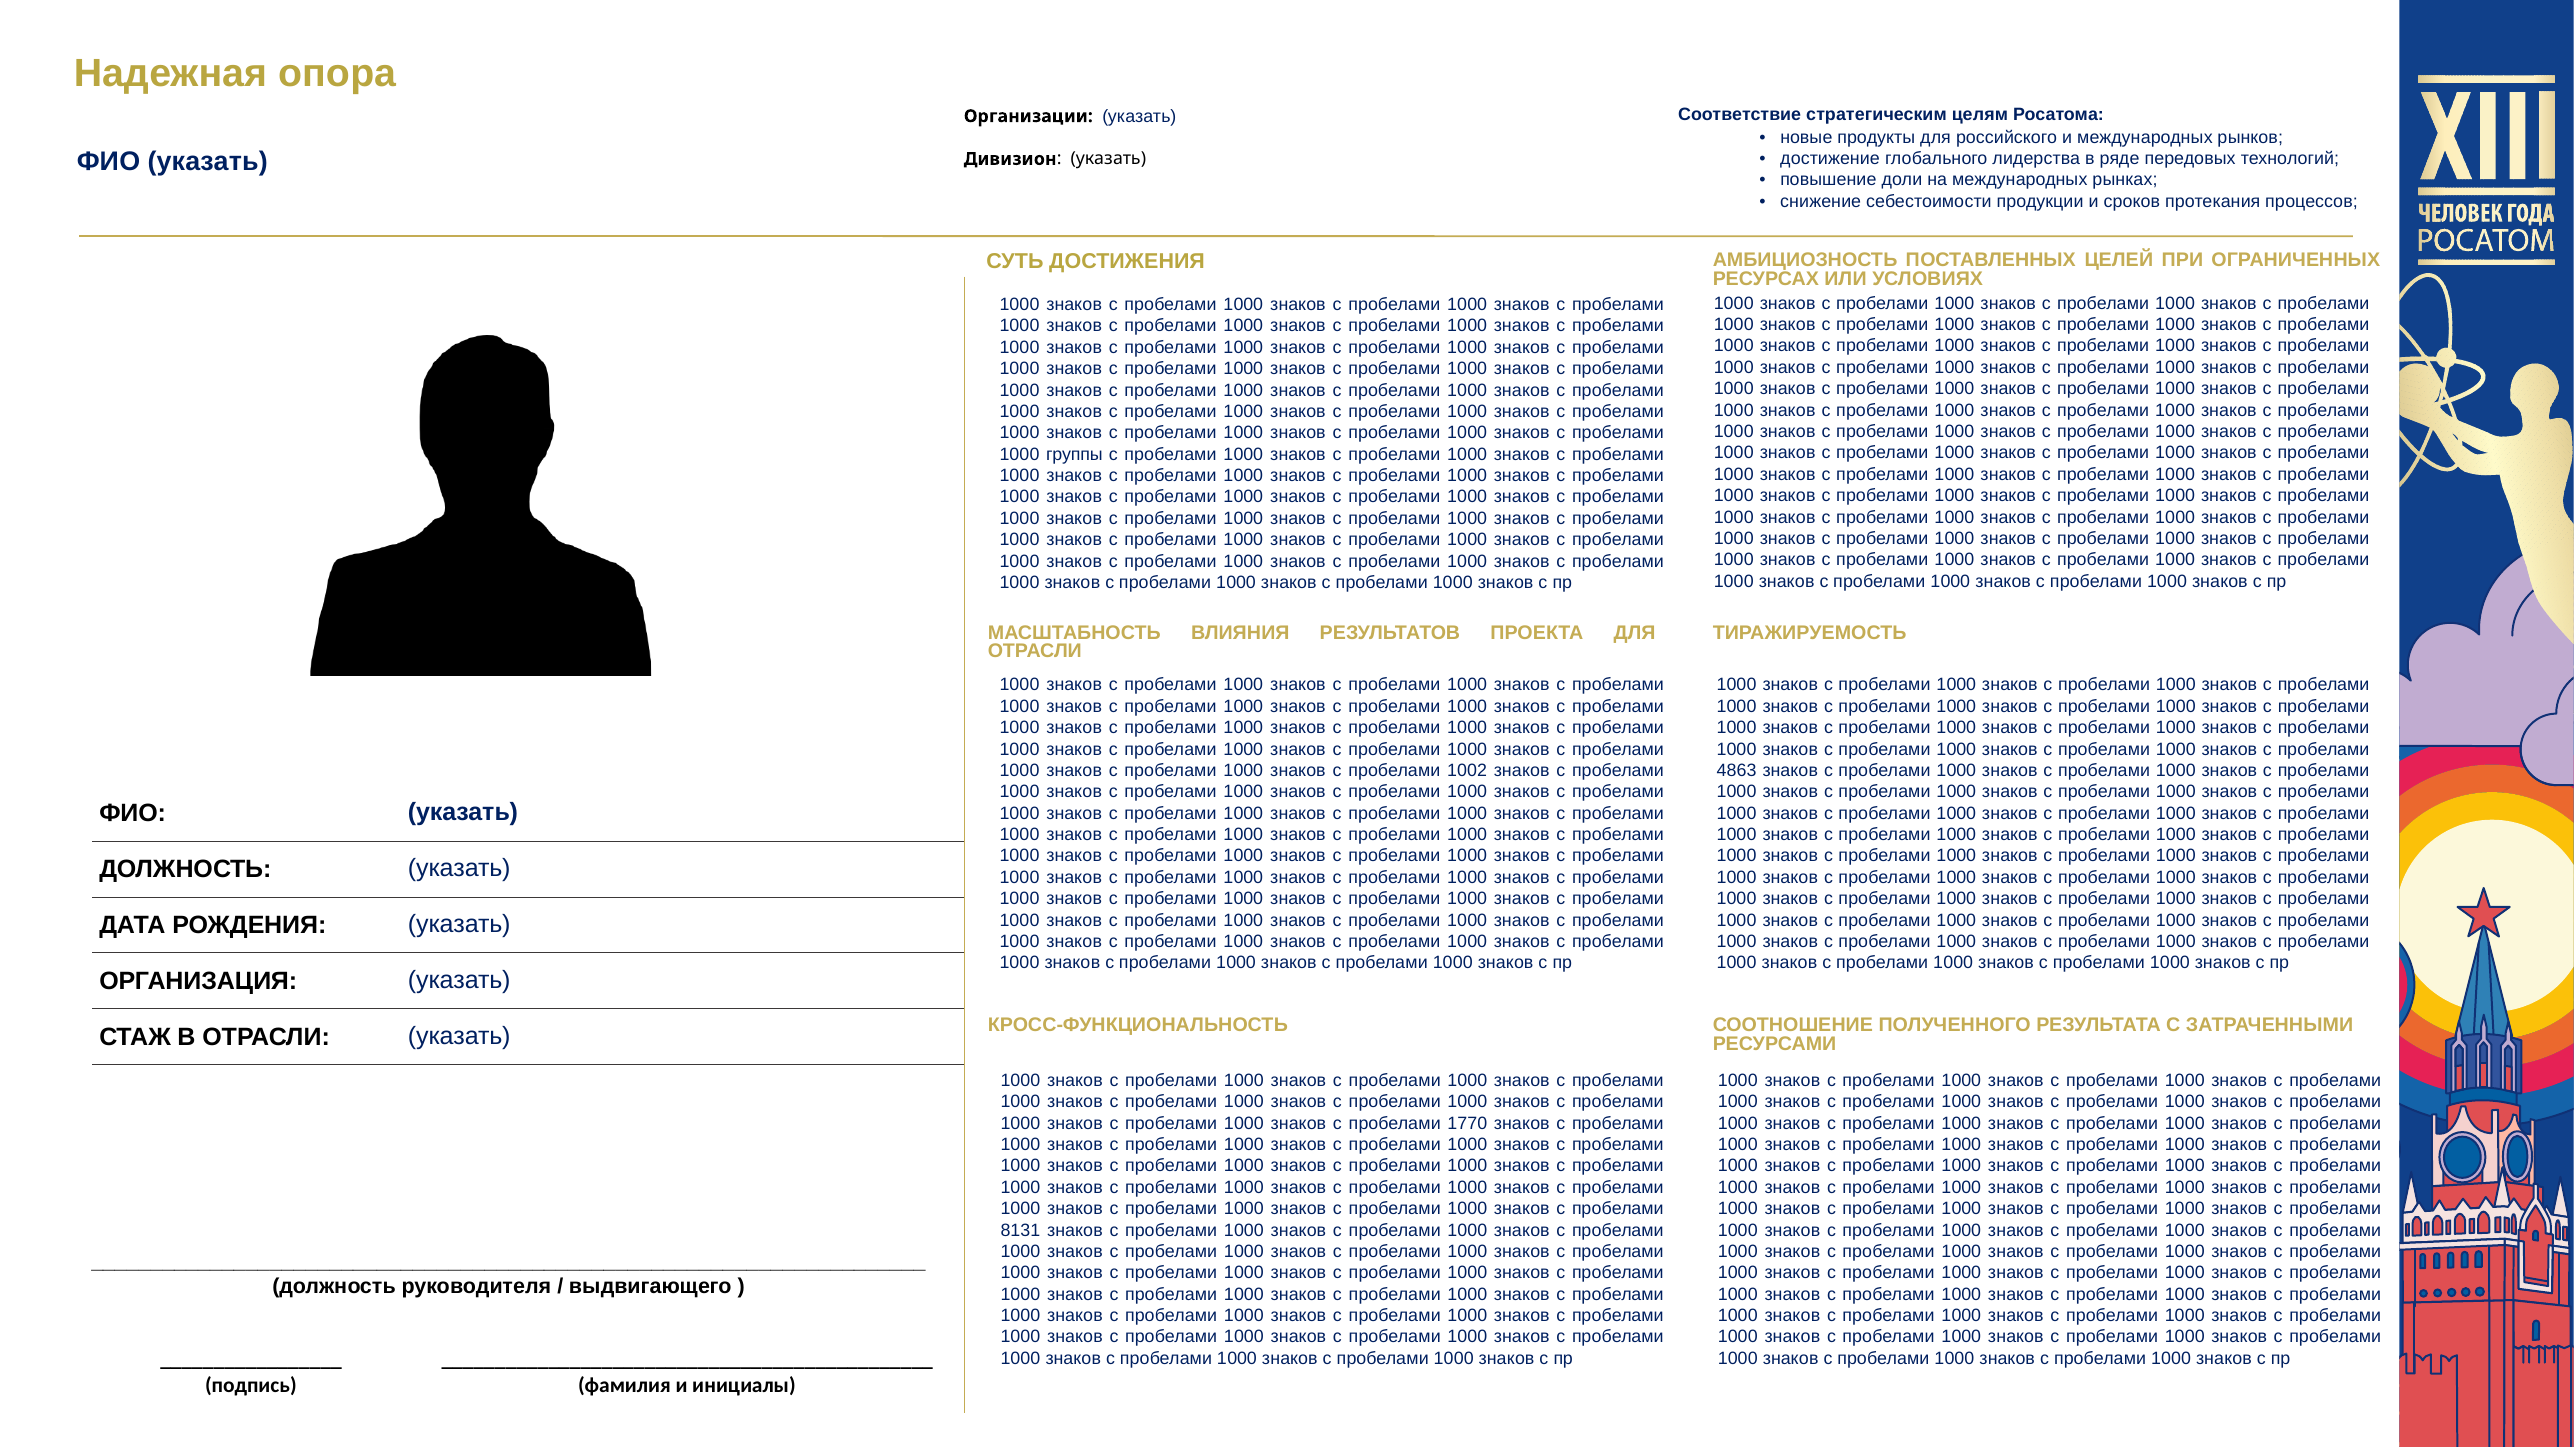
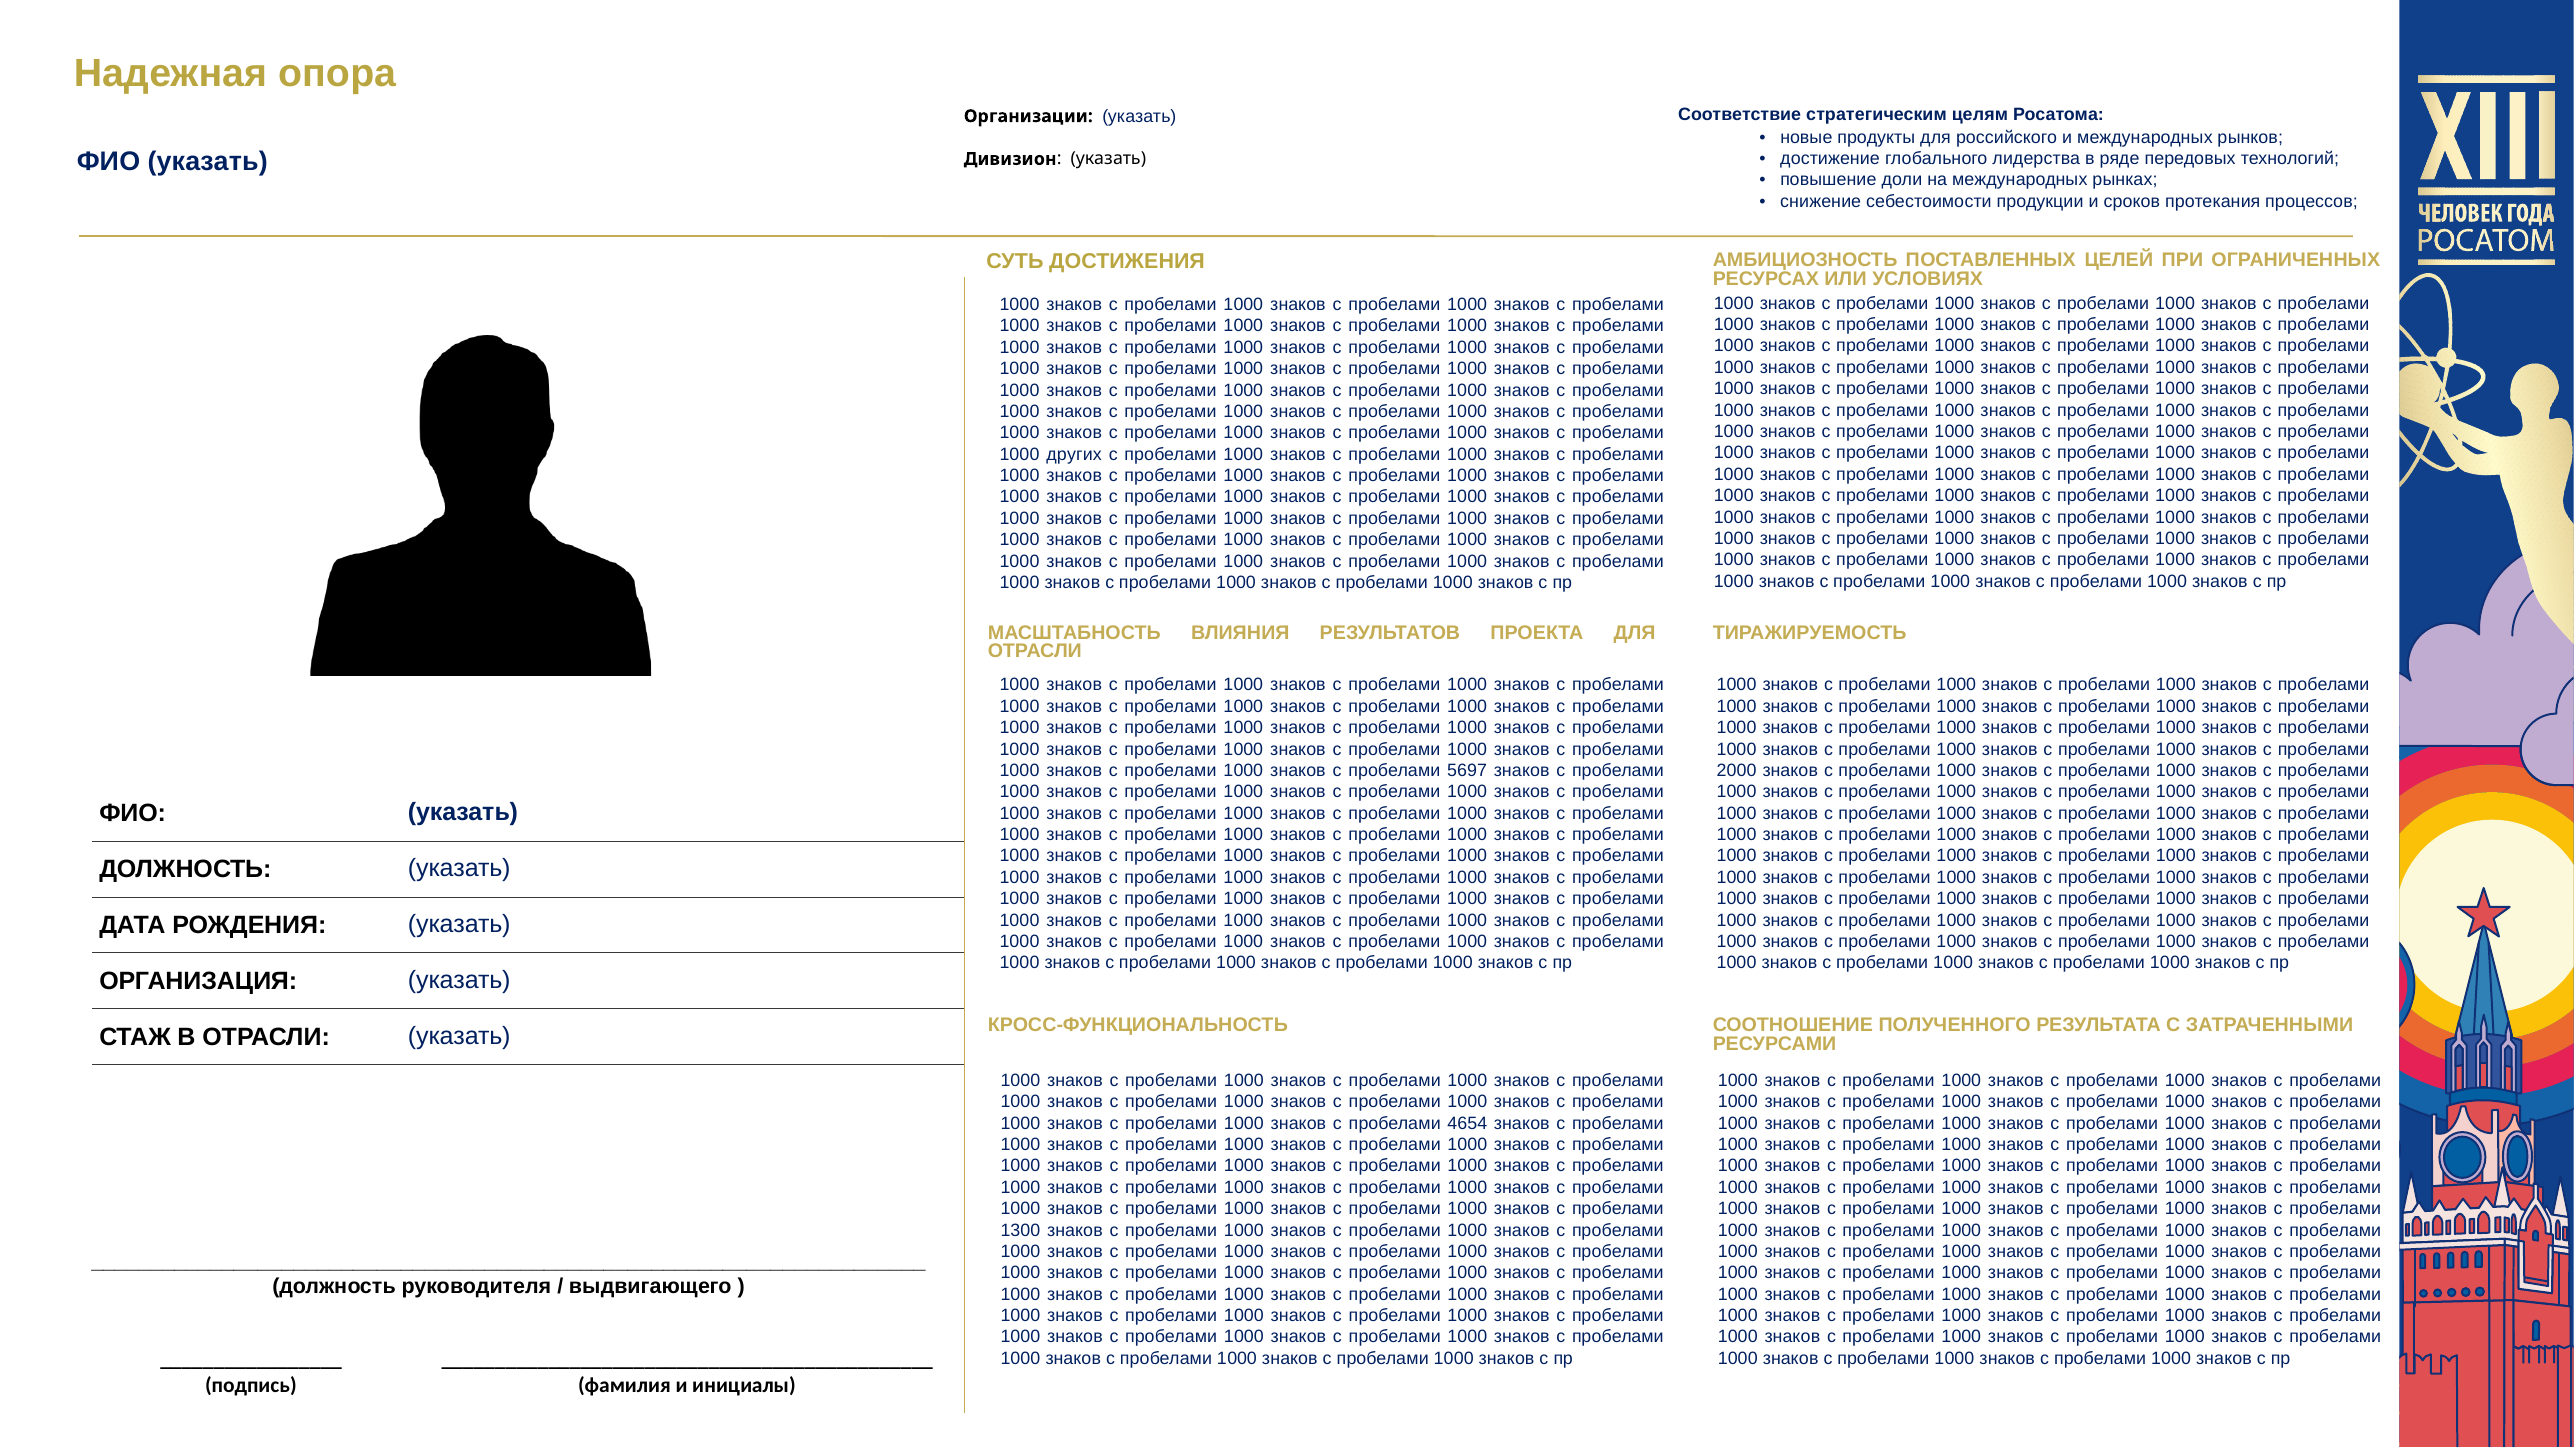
группы: группы -> других
1002: 1002 -> 5697
4863: 4863 -> 2000
1770: 1770 -> 4654
8131: 8131 -> 1300
